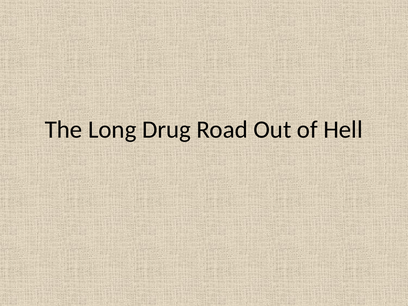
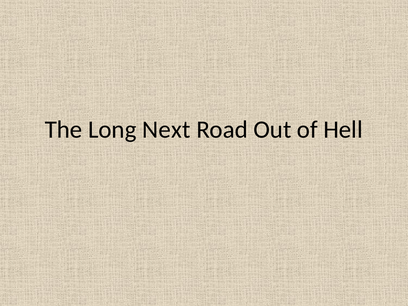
Drug: Drug -> Next
